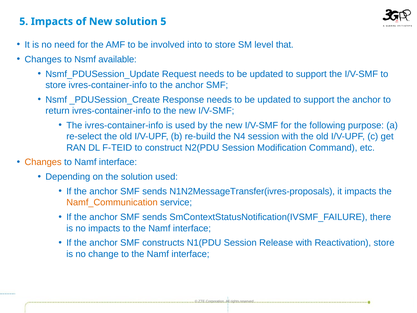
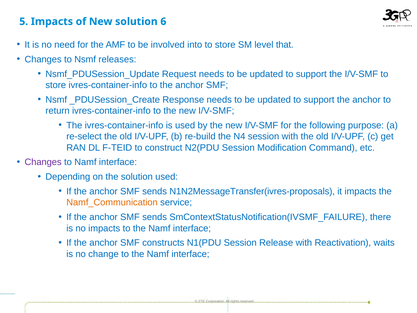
solution 5: 5 -> 6
available: available -> releases
Changes at (43, 162) colour: orange -> purple
Reactivation store: store -> waits
